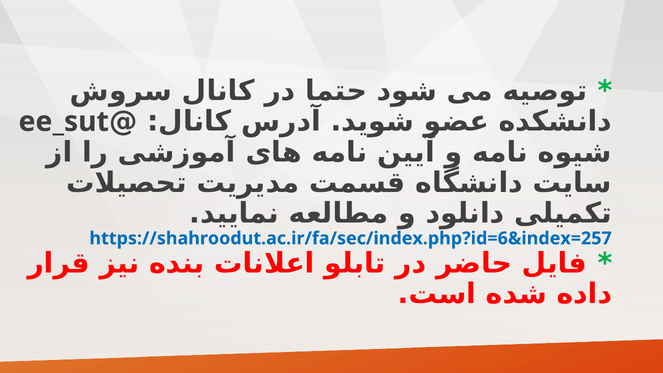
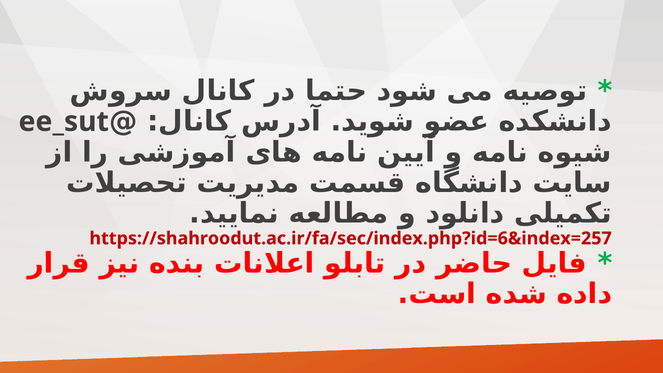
https://shahroodut.ac.ir/fa/sec/index.php?id=6&index=257 colour: blue -> red
